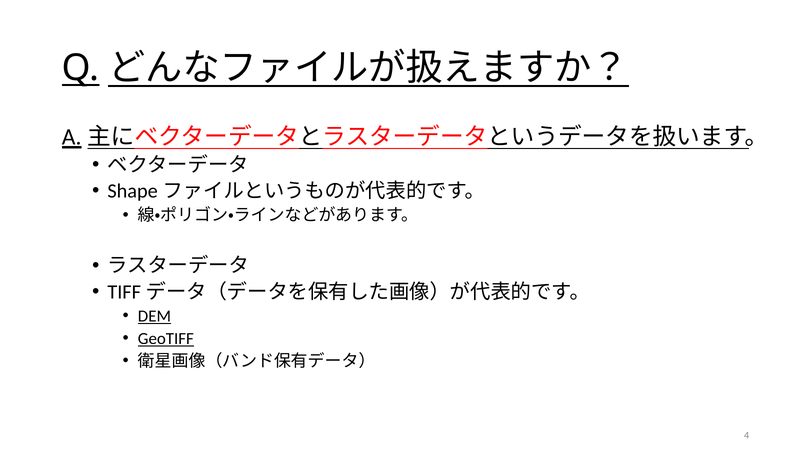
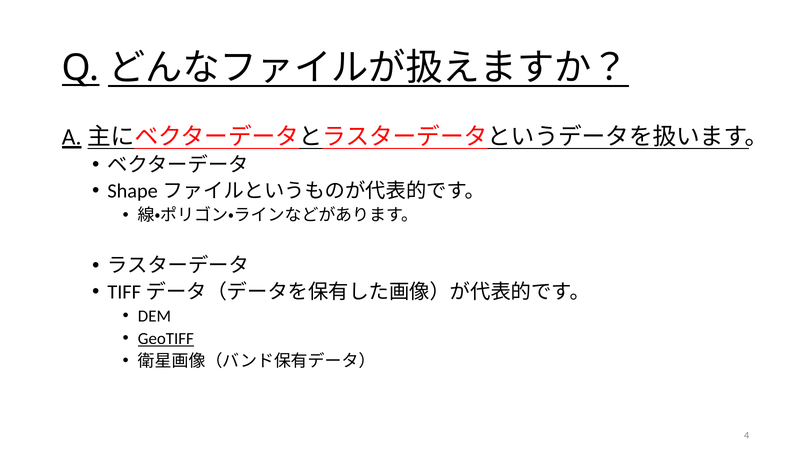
DEM underline: present -> none
